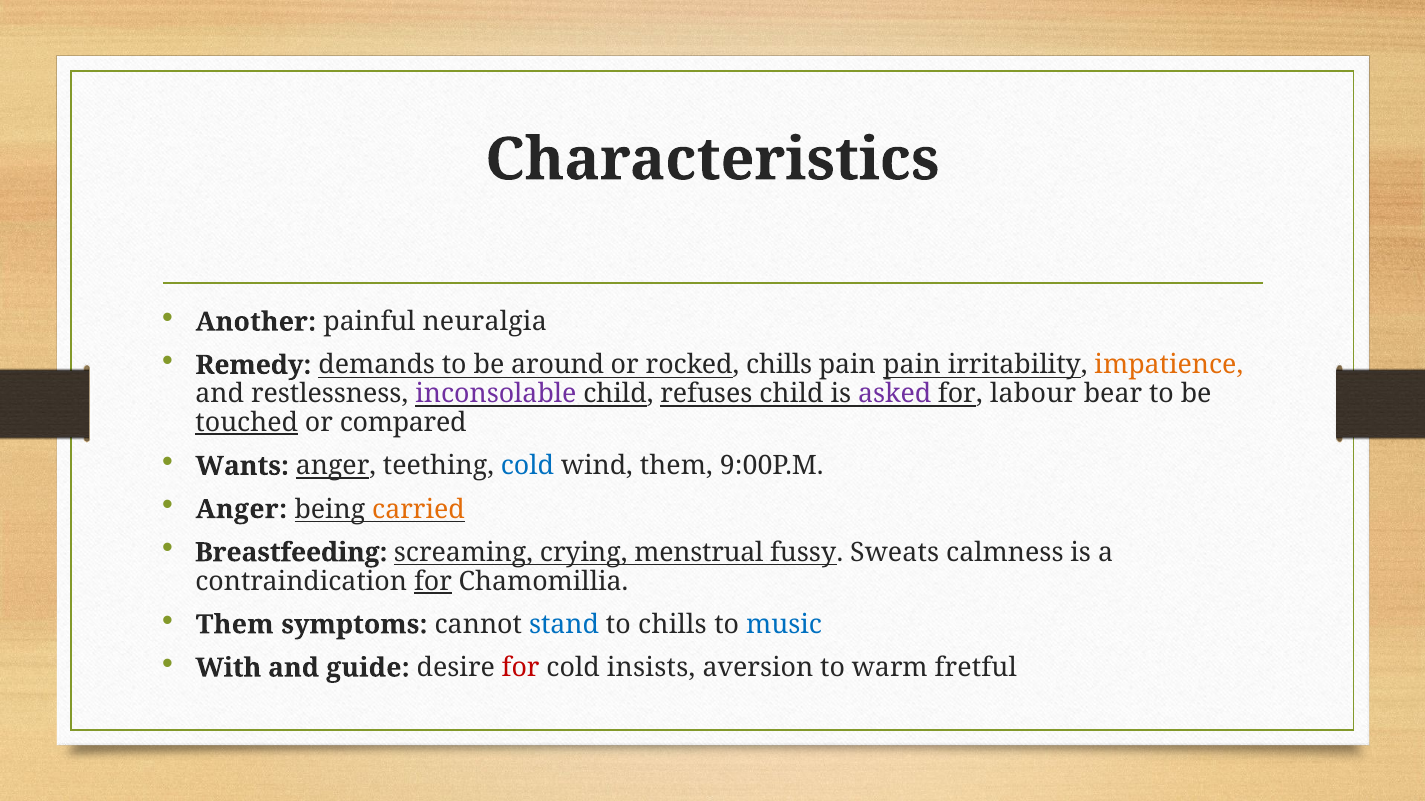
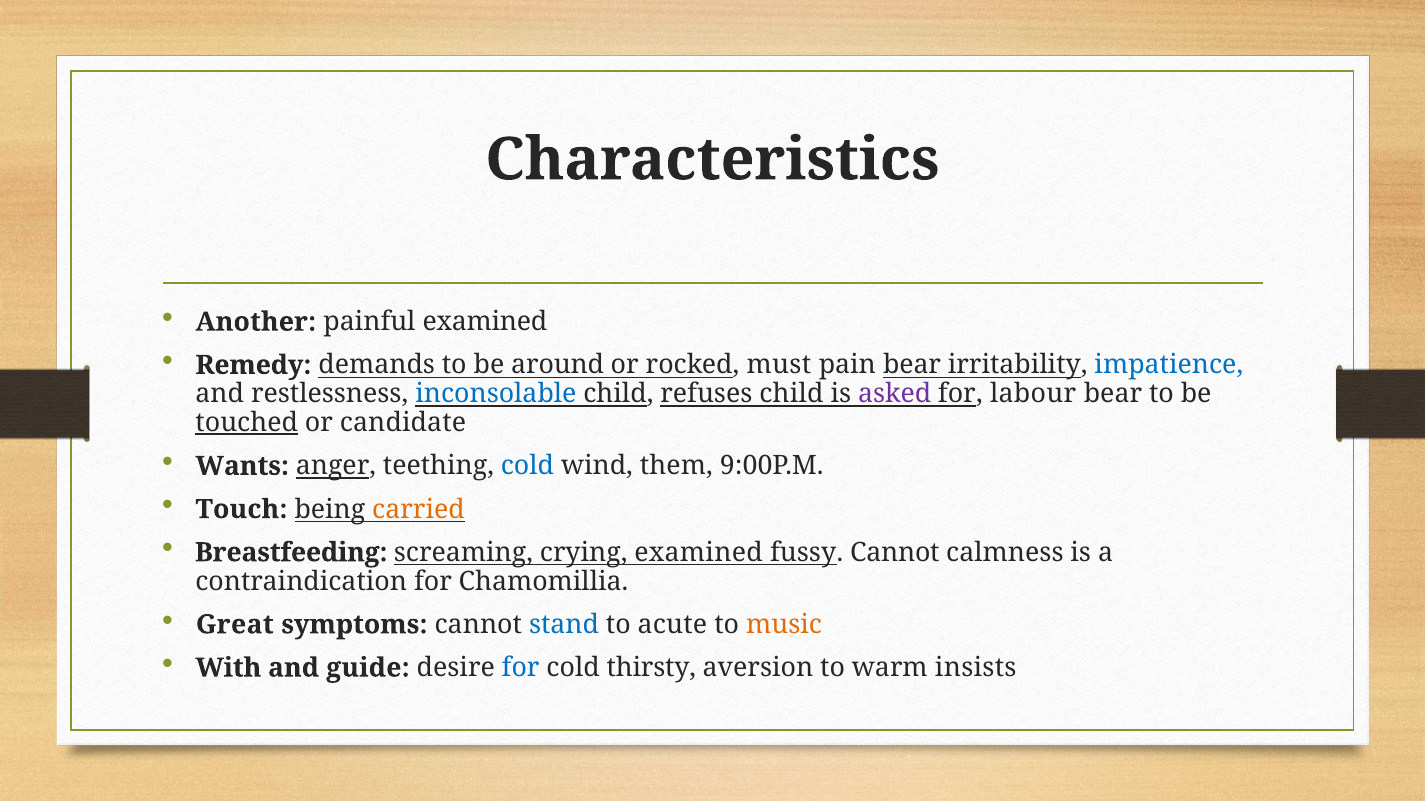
painful neuralgia: neuralgia -> examined
rocked chills: chills -> must
pain pain: pain -> bear
impatience colour: orange -> blue
inconsolable colour: purple -> blue
compared: compared -> candidate
Anger at (241, 510): Anger -> Touch
crying menstrual: menstrual -> examined
fussy Sweats: Sweats -> Cannot
for at (433, 582) underline: present -> none
Them at (235, 625): Them -> Great
to chills: chills -> acute
music colour: blue -> orange
for at (521, 668) colour: red -> blue
insists: insists -> thirsty
fretful: fretful -> insists
